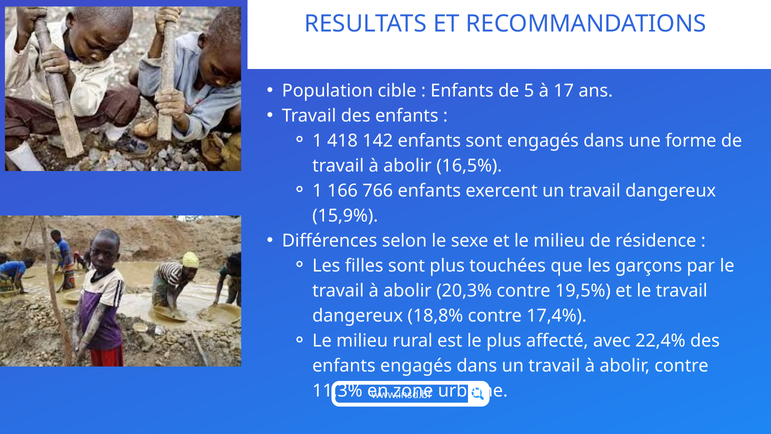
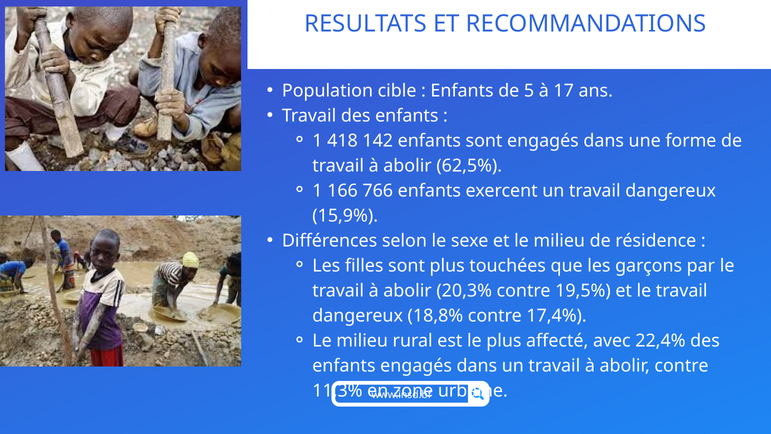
16,5%: 16,5% -> 62,5%
